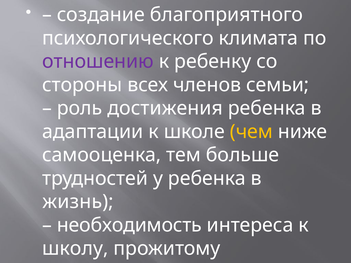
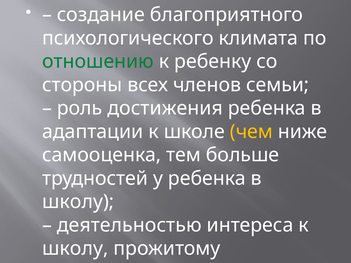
отношению colour: purple -> green
жизнь at (78, 202): жизнь -> школу
необходимость: необходимость -> деятельностью
